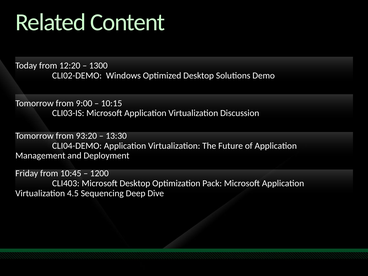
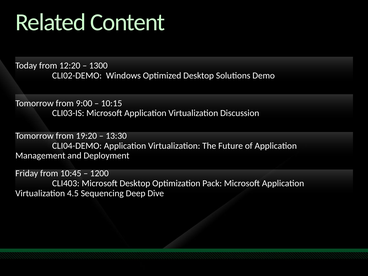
93:20: 93:20 -> 19:20
